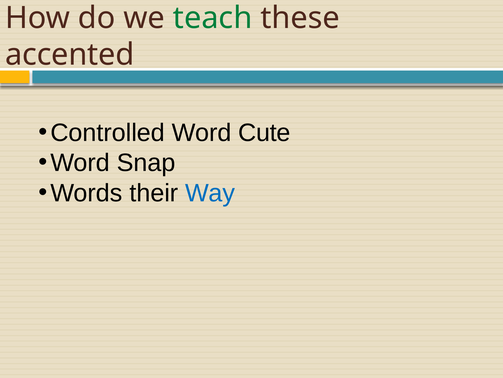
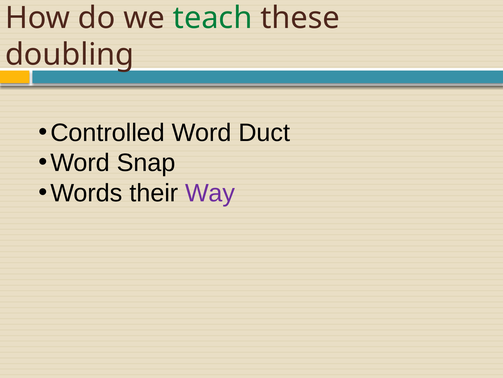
accented: accented -> doubling
Cute: Cute -> Duct
Way colour: blue -> purple
